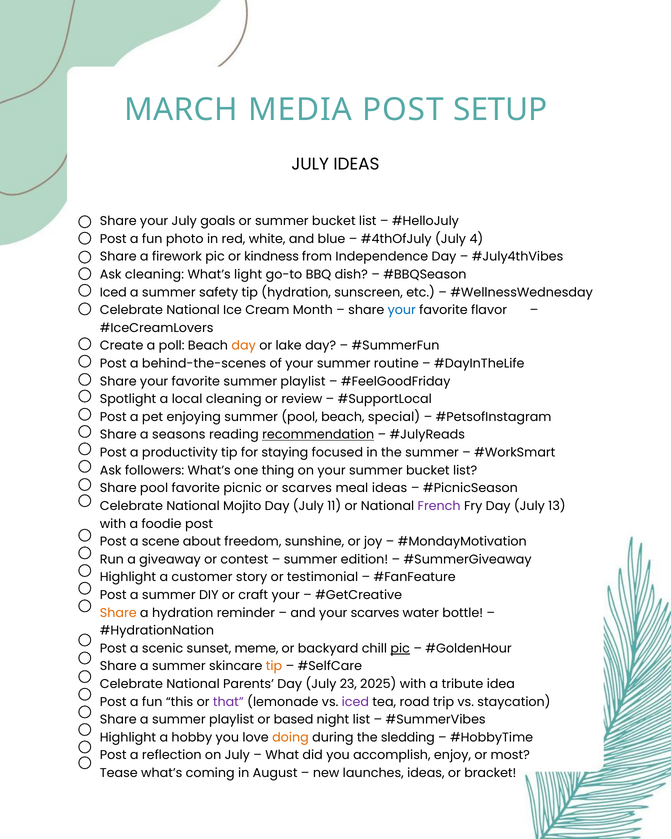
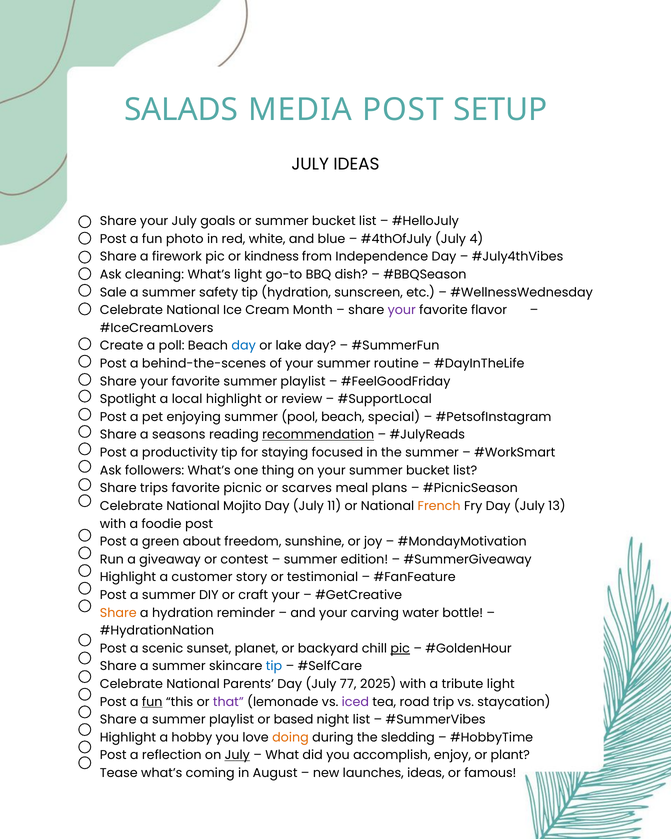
MARCH: MARCH -> SALADS
Iced at (113, 292): Iced -> Sale
your at (402, 310) colour: blue -> purple
day at (244, 346) colour: orange -> blue
local cleaning: cleaning -> highlight
Share pool: pool -> trips
meal ideas: ideas -> plans
French colour: purple -> orange
scene: scene -> green
your scarves: scarves -> carving
meme: meme -> planet
tip at (274, 666) colour: orange -> blue
23: 23 -> 77
tribute idea: idea -> light
fun at (152, 702) underline: none -> present
July at (237, 755) underline: none -> present
most: most -> plant
bracket: bracket -> famous
